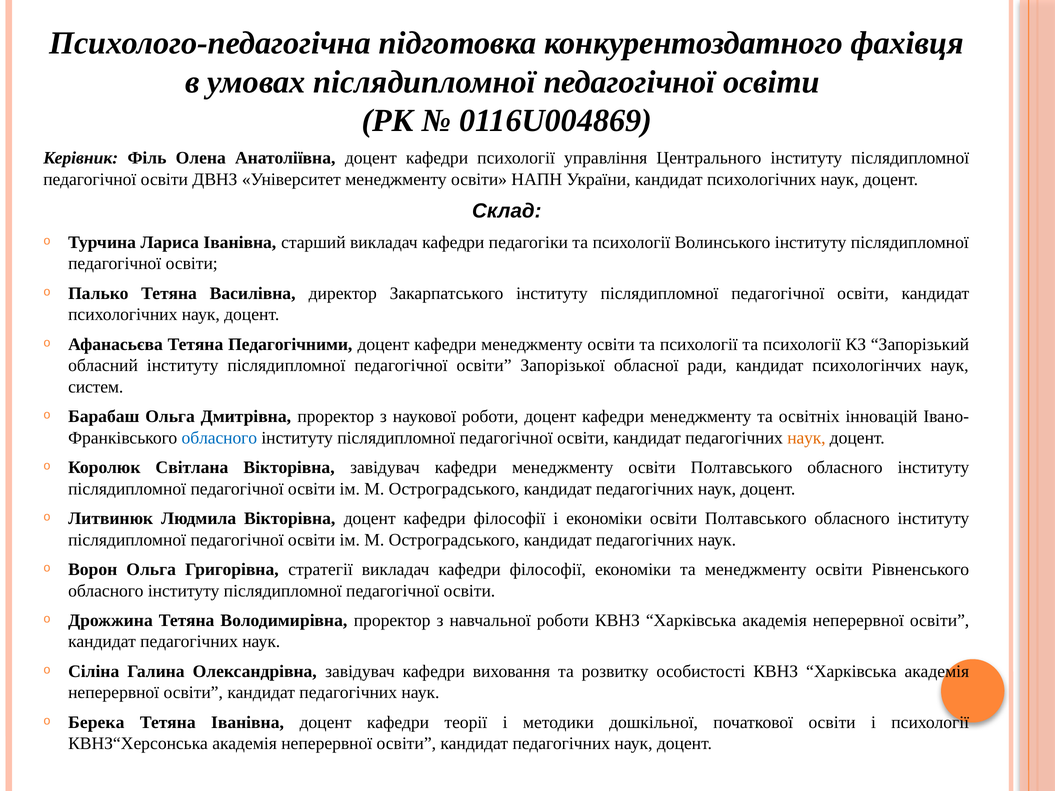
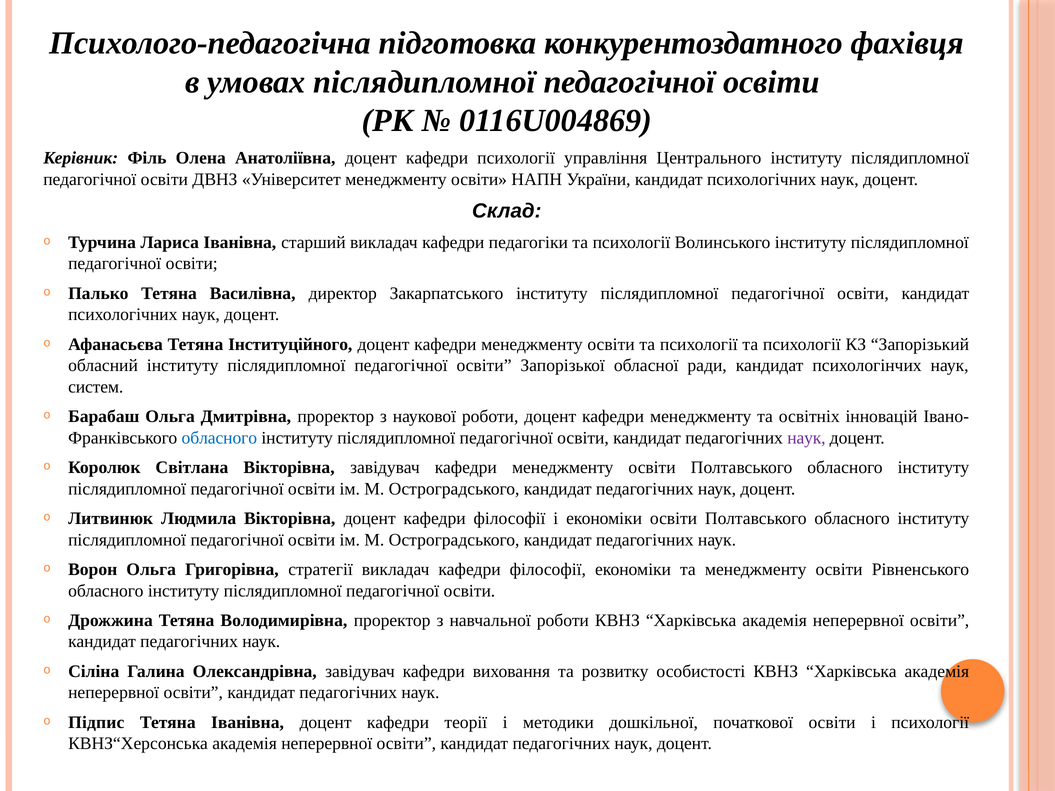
Педагогічними: Педагогічними -> Інституційного
наук at (806, 438) colour: orange -> purple
Берека: Берека -> Підпис
